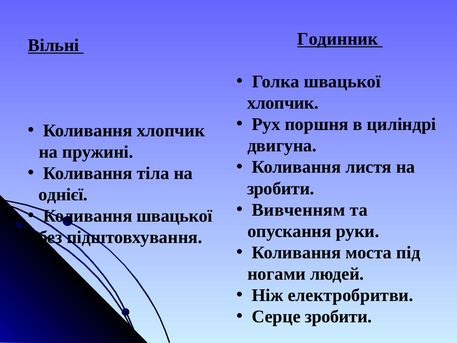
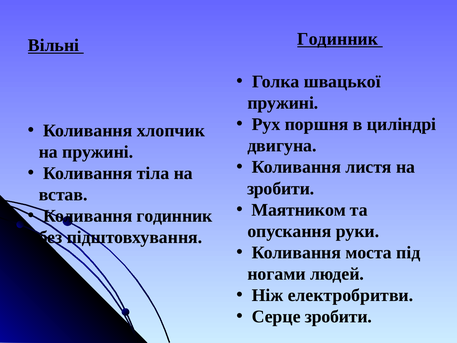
хлопчик at (283, 103): хлопчик -> пружині
однієї: однієї -> встав
Вивченням: Вивченням -> Маятником
Коливання швацької: швацької -> годинник
